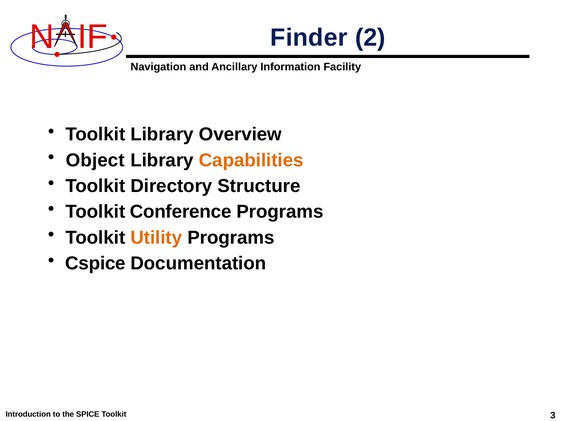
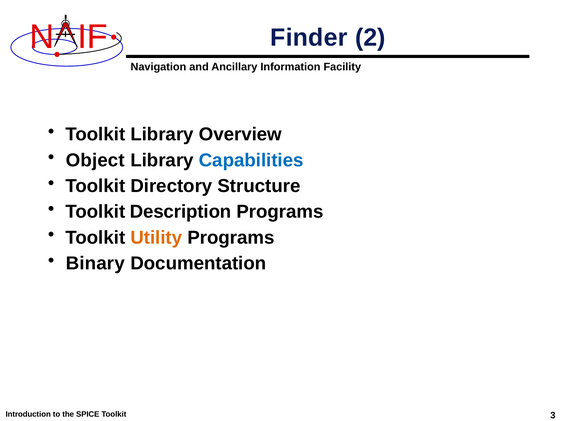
Capabilities colour: orange -> blue
Conference: Conference -> Description
Cspice: Cspice -> Binary
